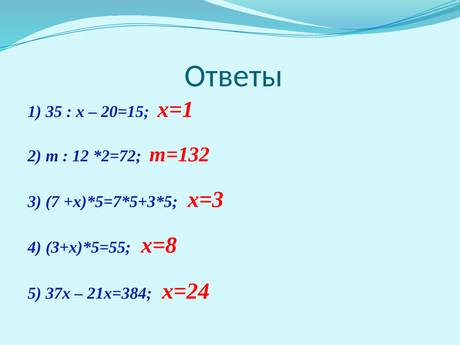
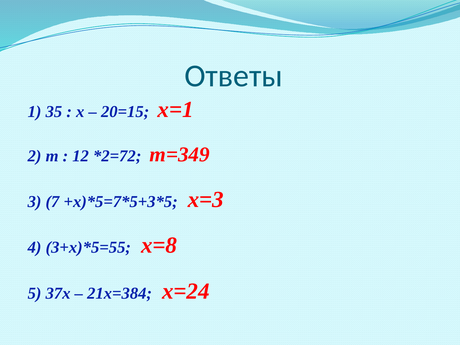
m=132: m=132 -> m=349
